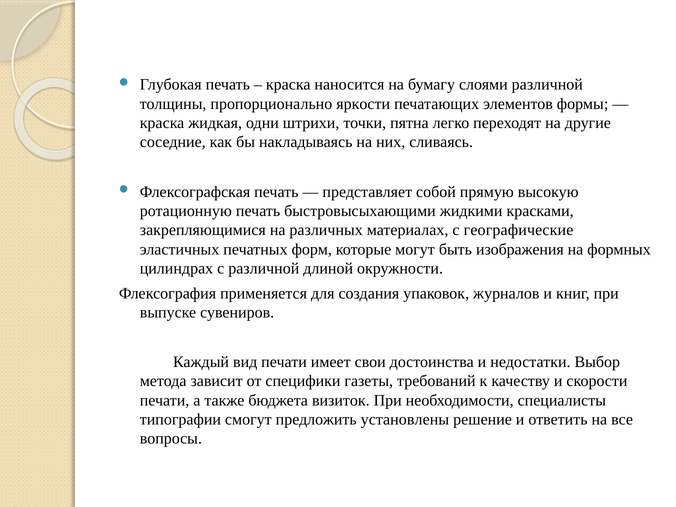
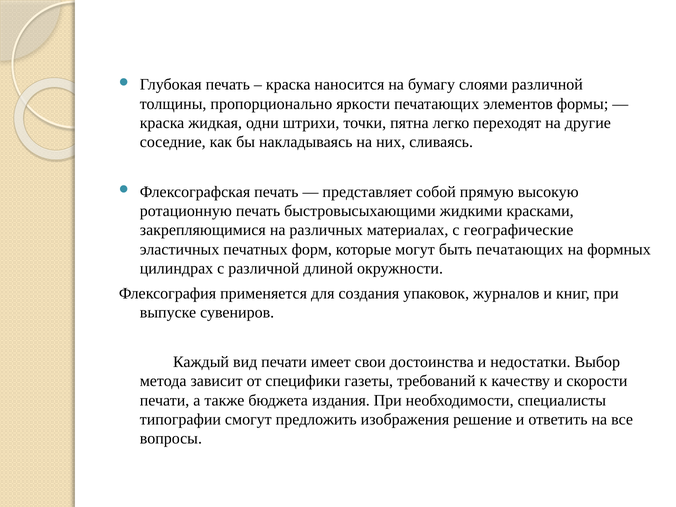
быть изображения: изображения -> печатающих
визиток: визиток -> издания
установлены: установлены -> изображения
